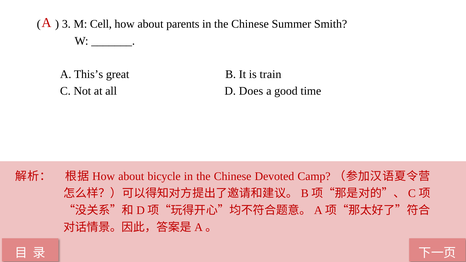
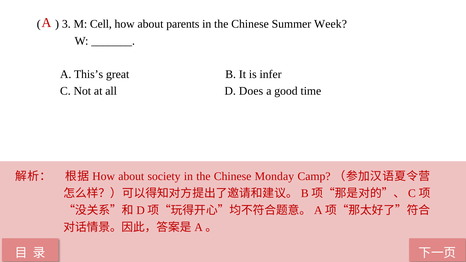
Smith: Smith -> Week
train: train -> infer
bicycle: bicycle -> society
Devoted: Devoted -> Monday
